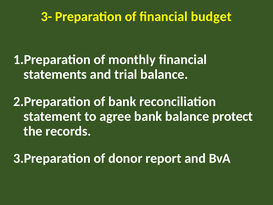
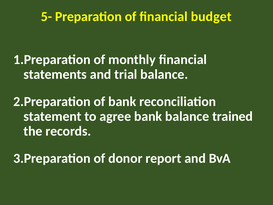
3-: 3- -> 5-
protect: protect -> trained
